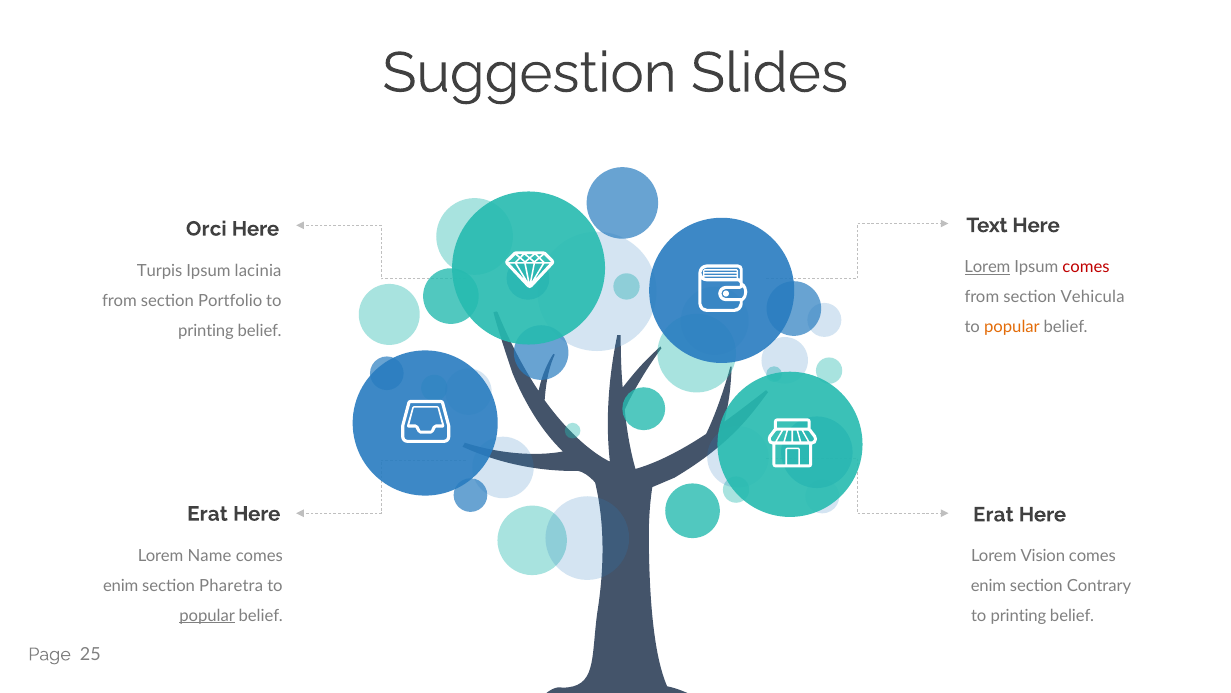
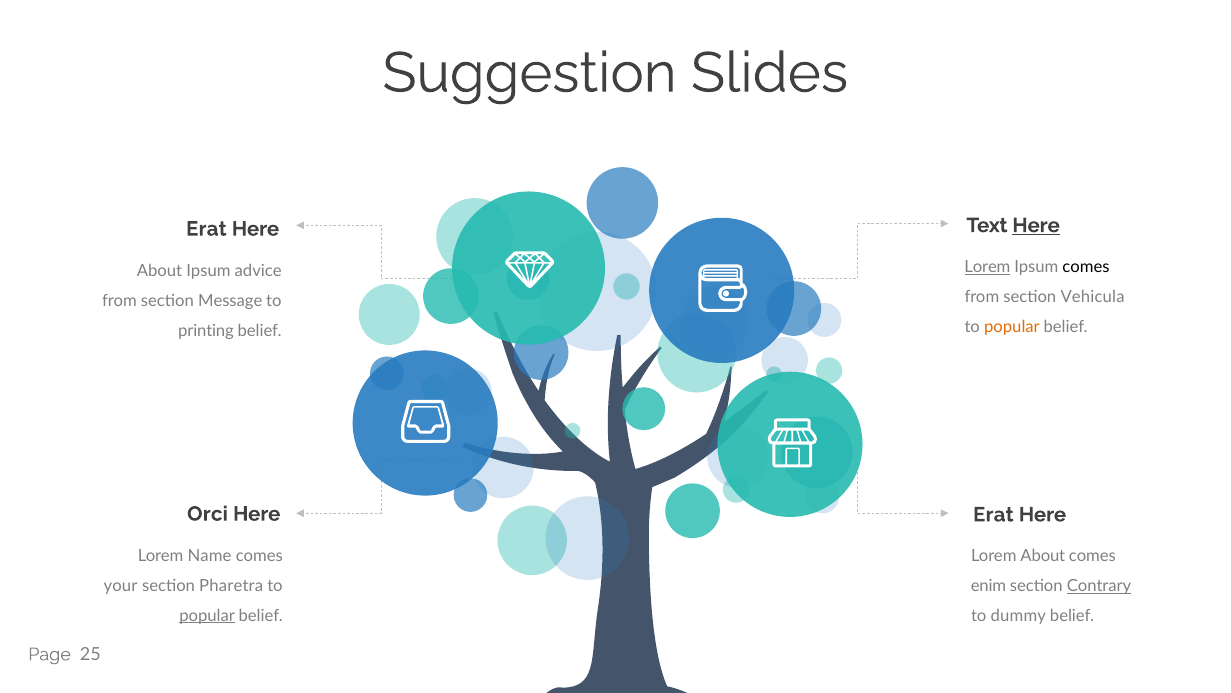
Here at (1036, 225) underline: none -> present
Orci at (206, 229): Orci -> Erat
comes at (1086, 267) colour: red -> black
Turpis at (160, 270): Turpis -> About
lacinia: lacinia -> advice
Portfolio: Portfolio -> Message
Erat at (207, 513): Erat -> Orci
Lorem Vision: Vision -> About
enim at (121, 585): enim -> your
Contrary underline: none -> present
printing at (1018, 616): printing -> dummy
